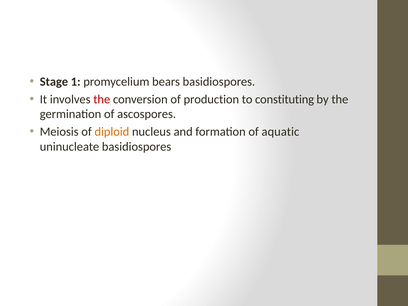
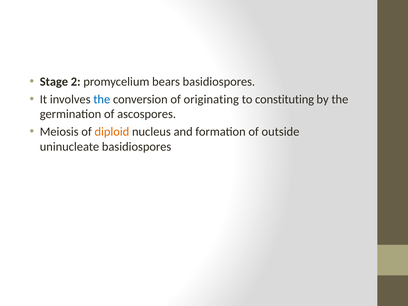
1: 1 -> 2
the at (102, 99) colour: red -> blue
production: production -> originating
aquatic: aquatic -> outside
